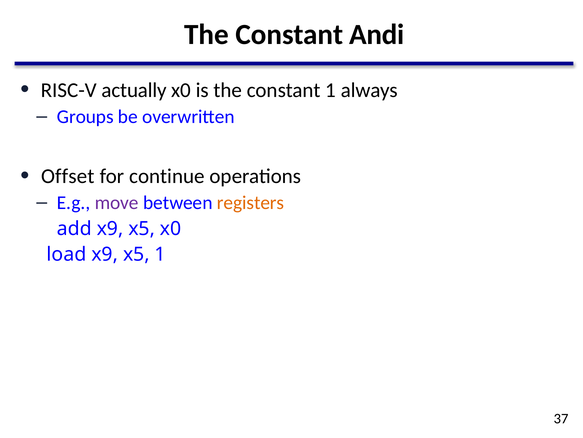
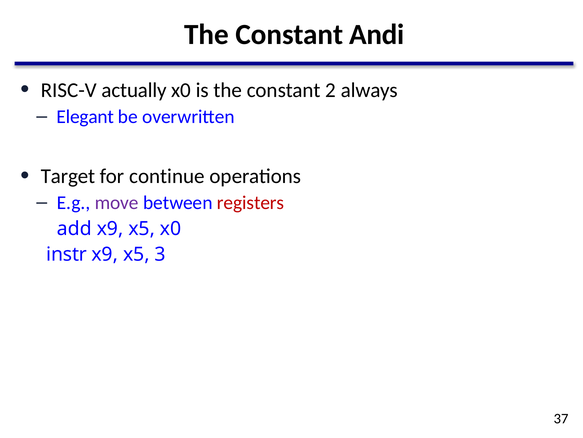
constant 1: 1 -> 2
Groups: Groups -> Elegant
Offset: Offset -> Target
registers colour: orange -> red
load: load -> instr
x5 1: 1 -> 3
